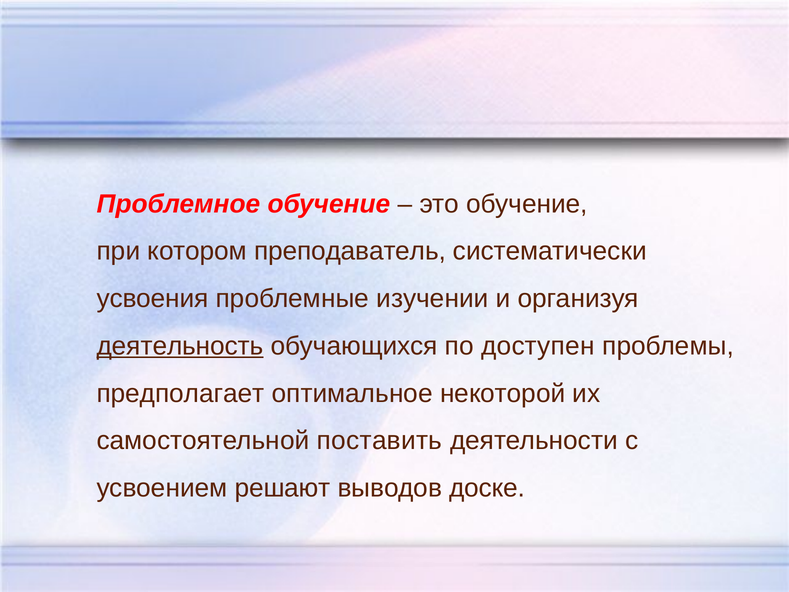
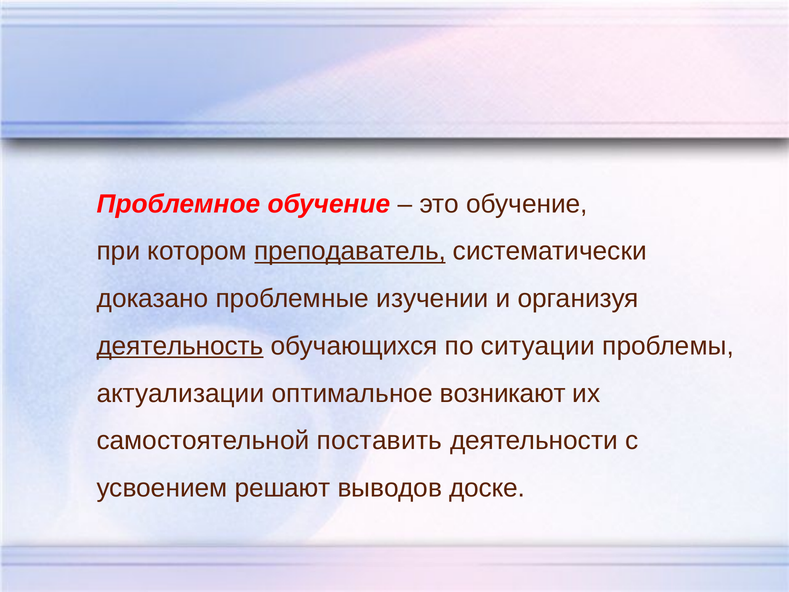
преподаватель underline: none -> present
усвоения: усвоения -> доказано
доступен: доступен -> ситуации
предполагает: предполагает -> актуализации
некоторой: некоторой -> возникают
